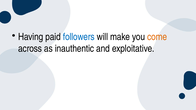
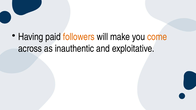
followers colour: blue -> orange
